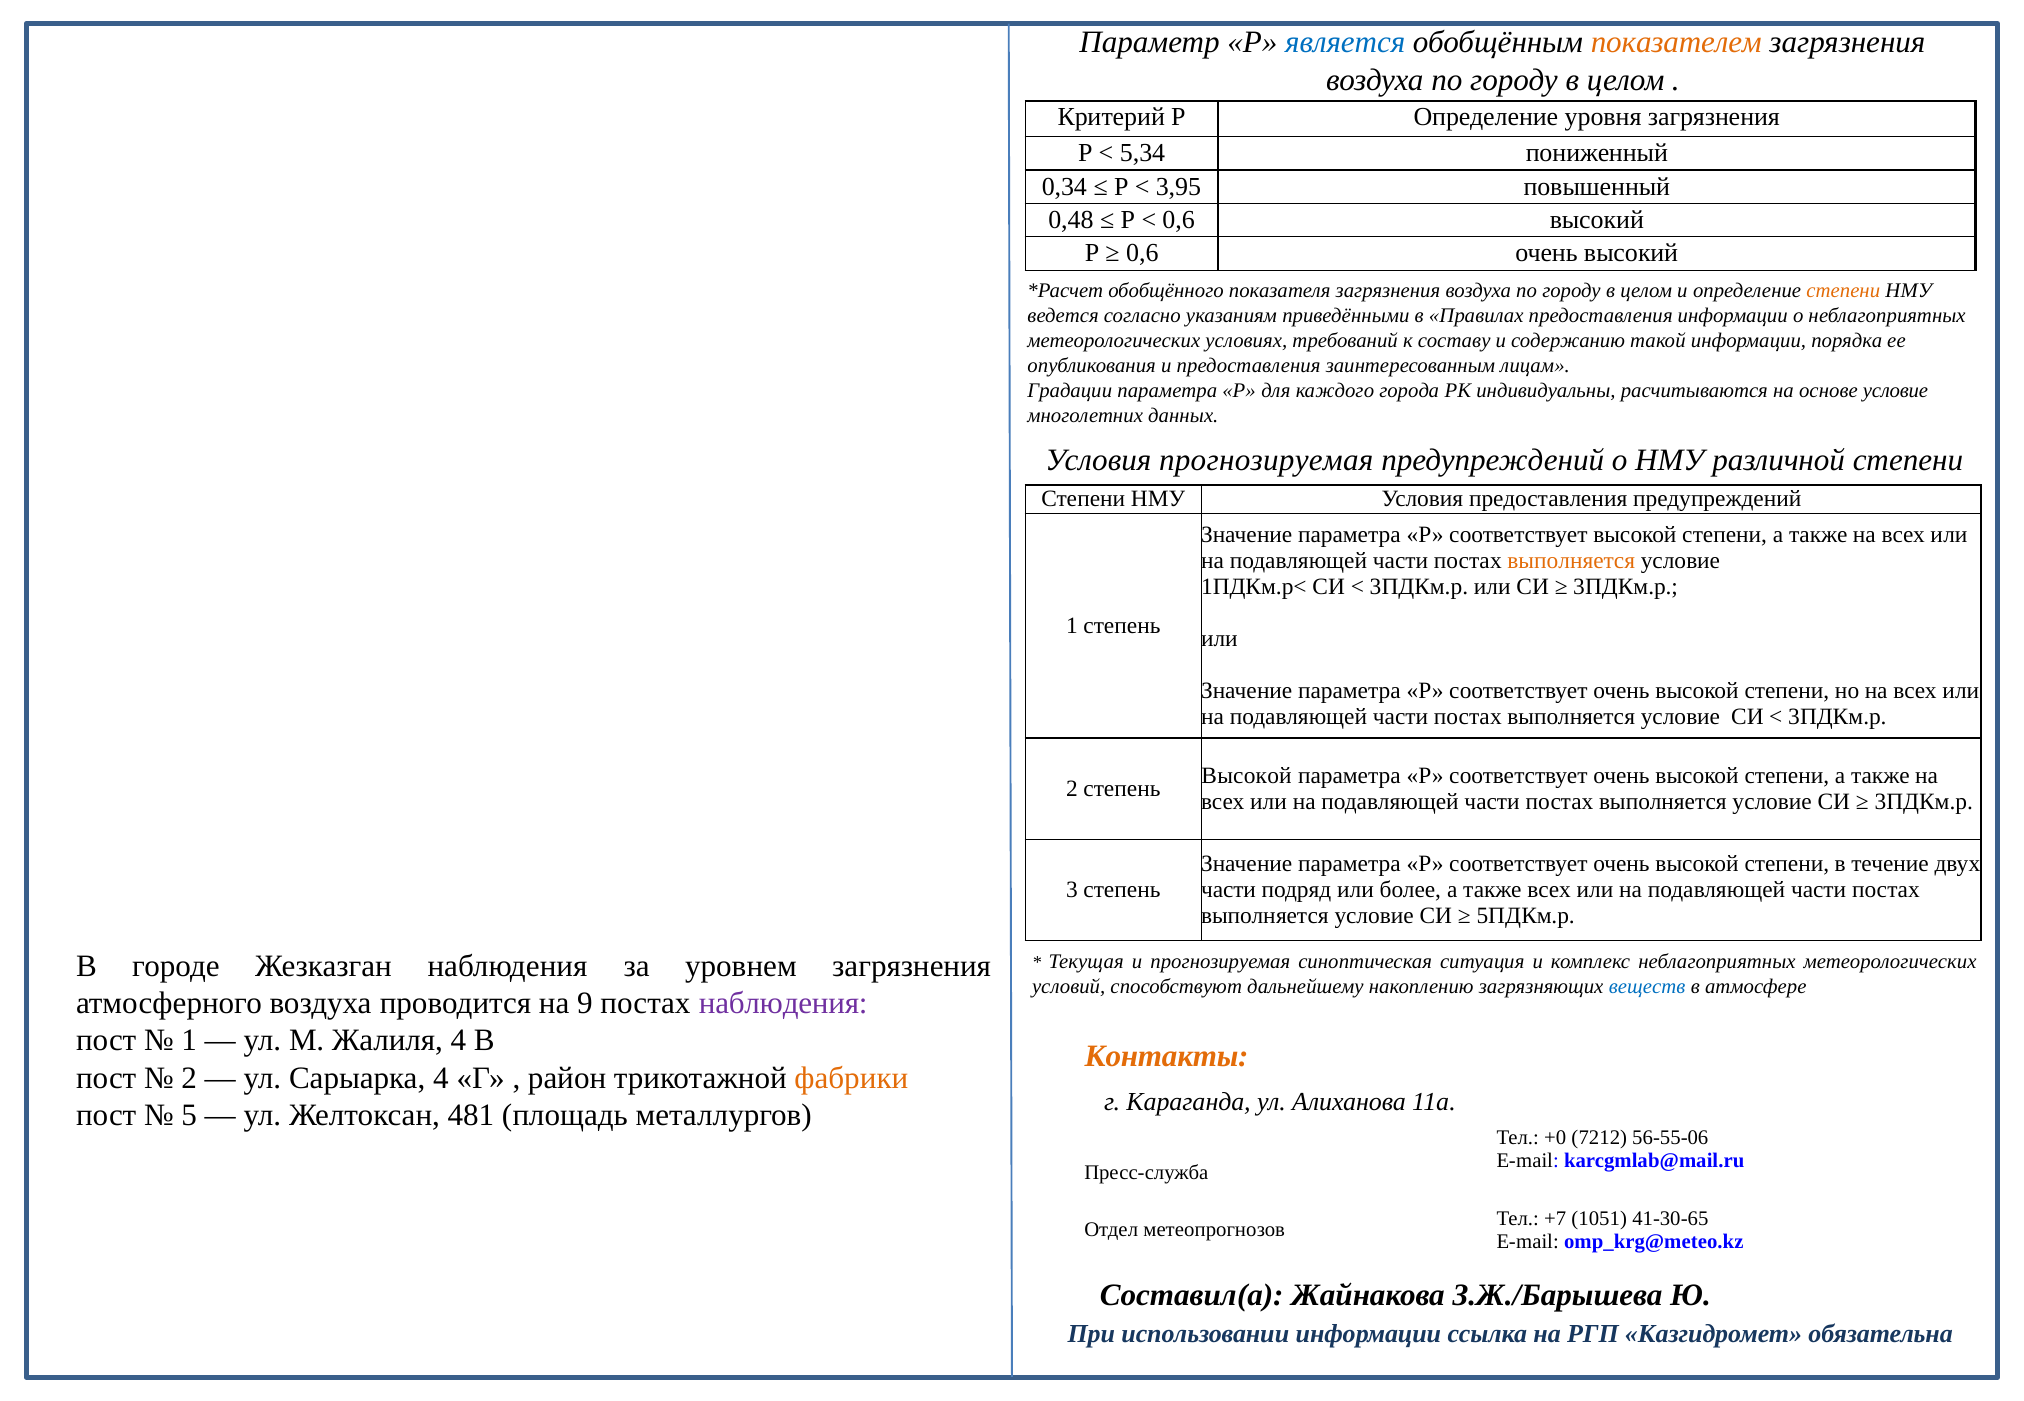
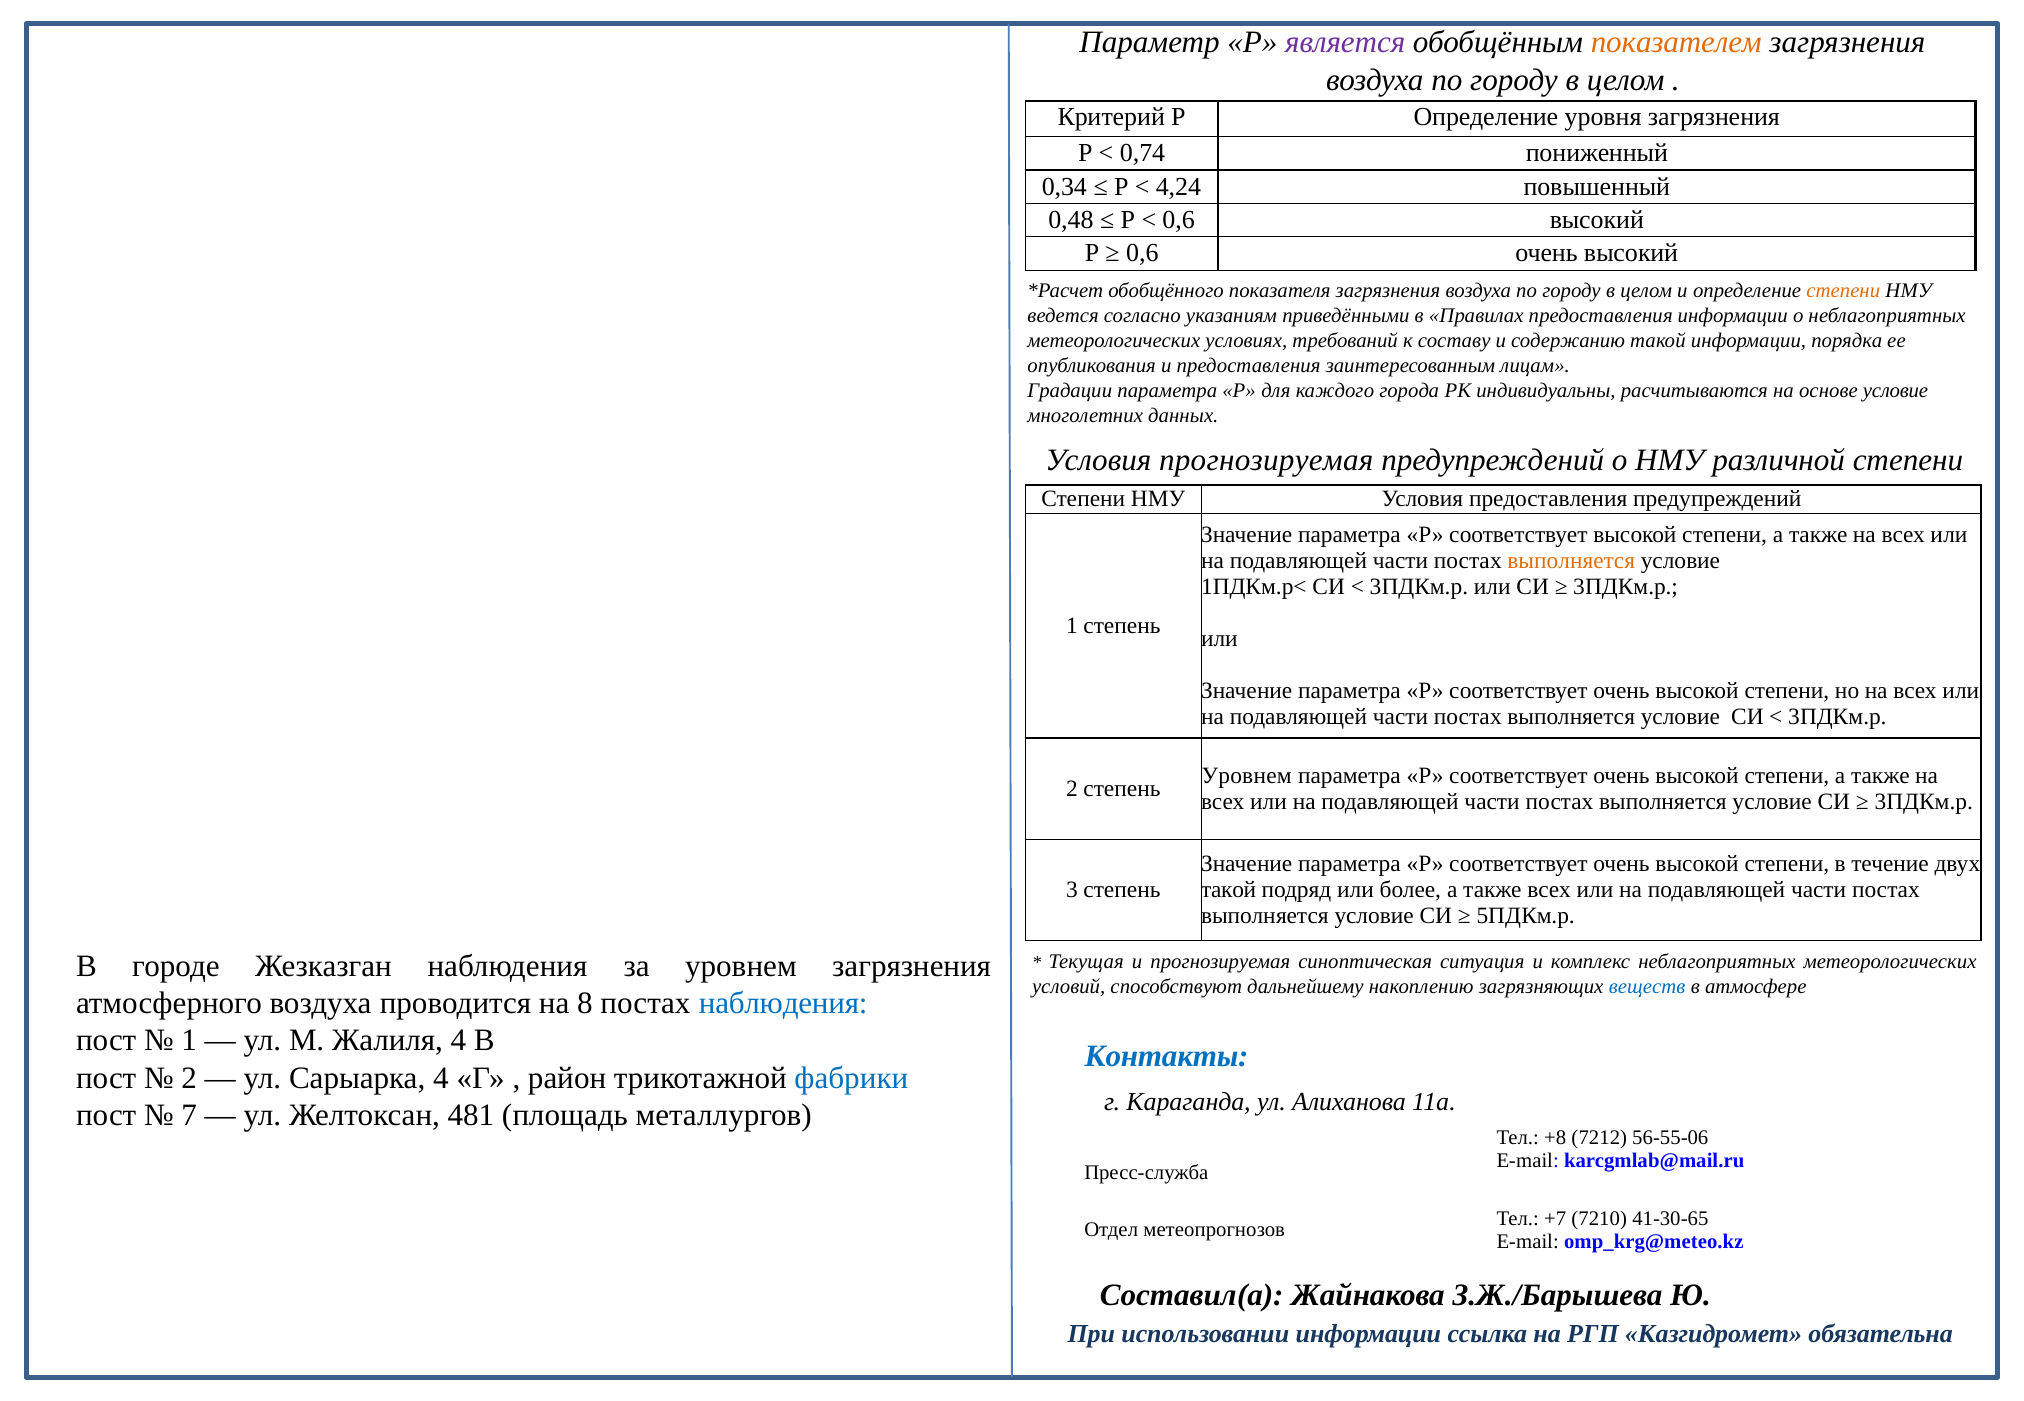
является colour: blue -> purple
5,34: 5,34 -> 0,74
3,95: 3,95 -> 4,24
Высокой at (1247, 776): Высокой -> Уровнем
части at (1229, 890): части -> такой
9: 9 -> 8
наблюдения at (783, 1003) colour: purple -> blue
Контакты colour: orange -> blue
фабрики colour: orange -> blue
5: 5 -> 7
+0: +0 -> +8
1051: 1051 -> 7210
